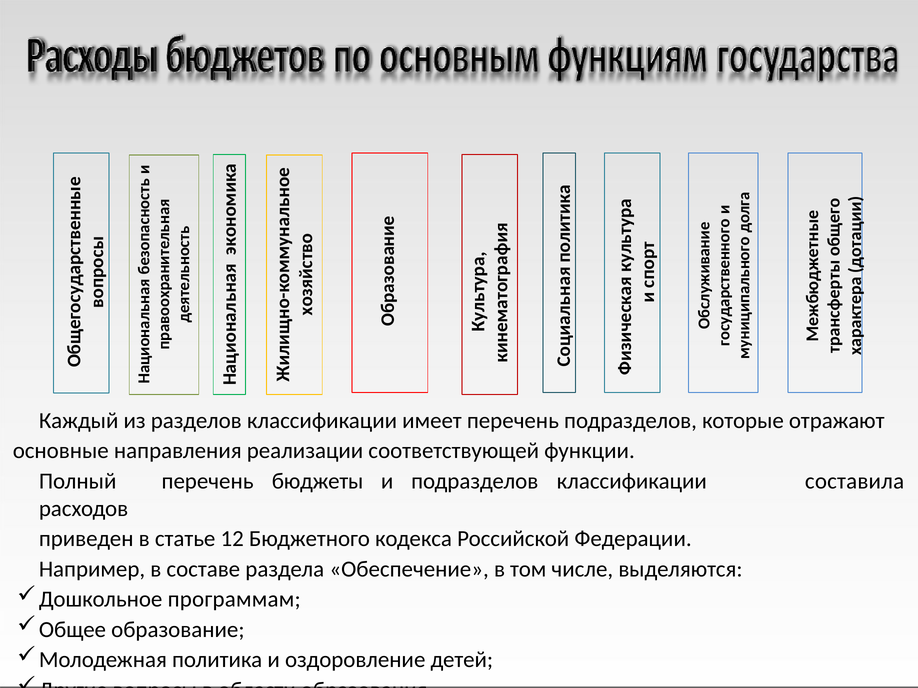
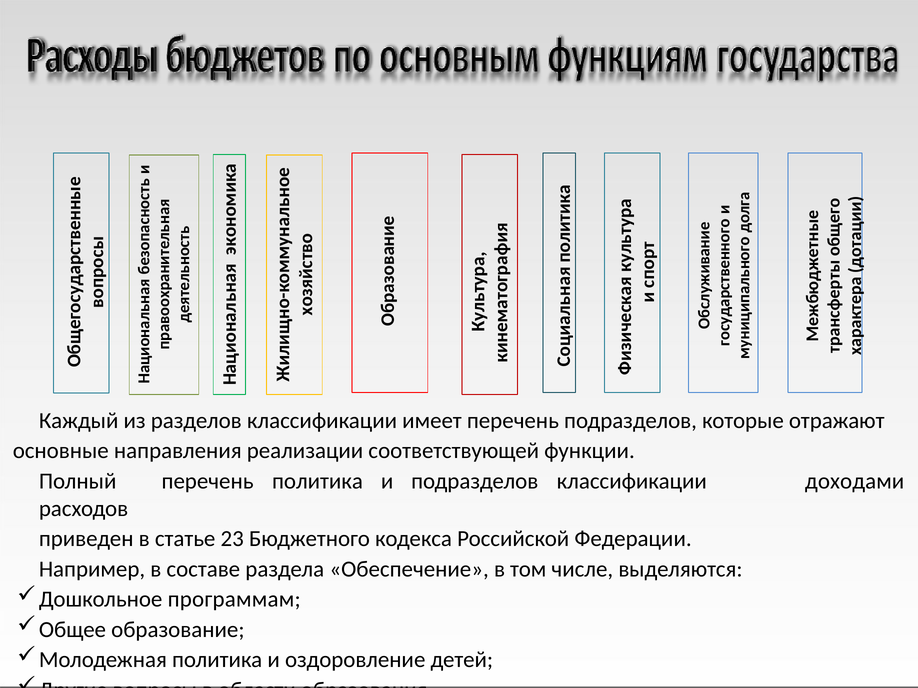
перечень бюджеты: бюджеты -> политика
составила: составила -> доходами
12: 12 -> 23
